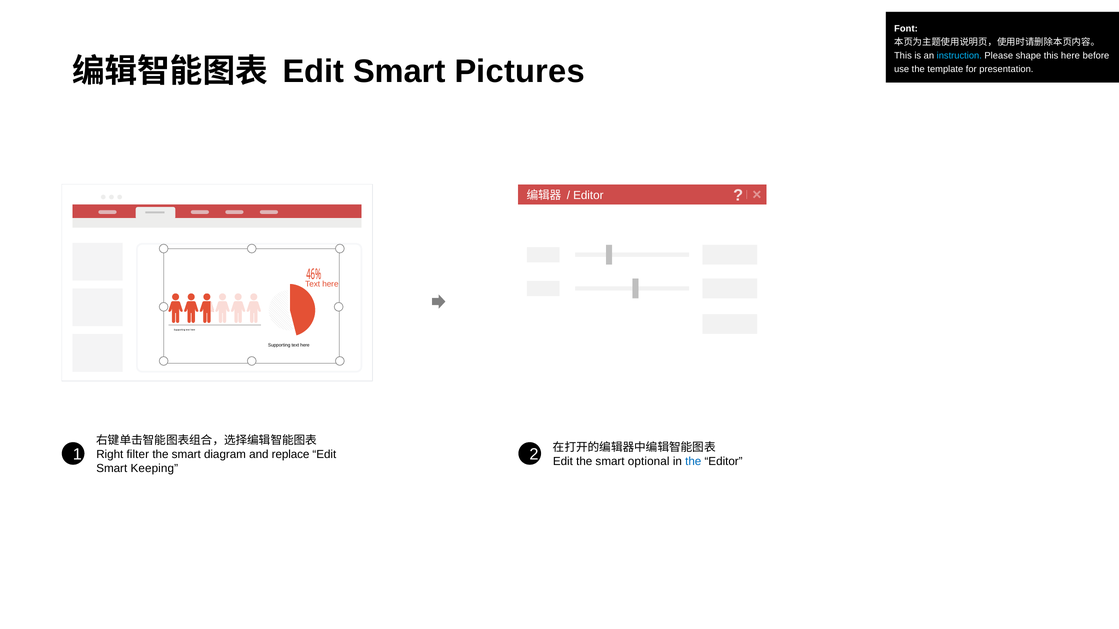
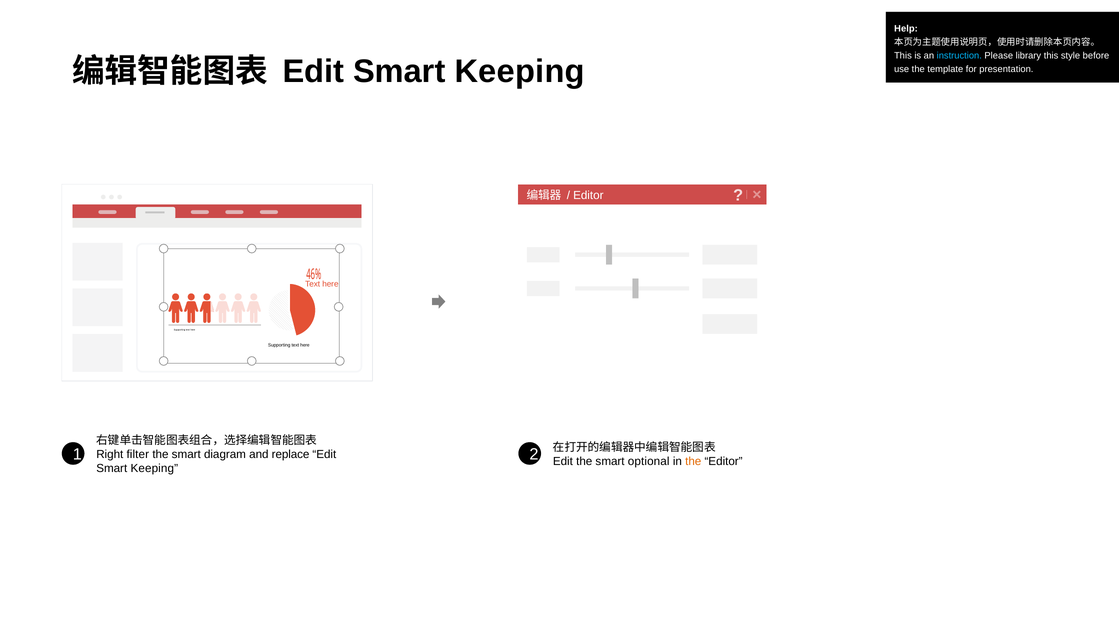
Font: Font -> Help
shape: shape -> library
this here: here -> style
Pictures at (520, 71): Pictures -> Keeping
the at (693, 462) colour: blue -> orange
